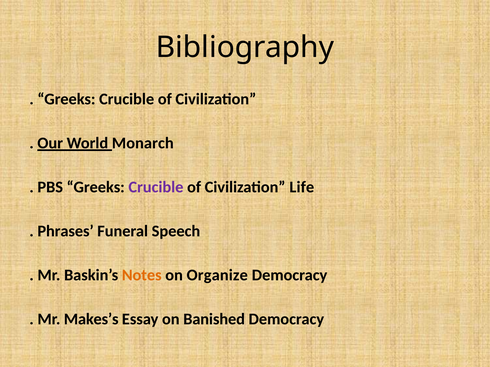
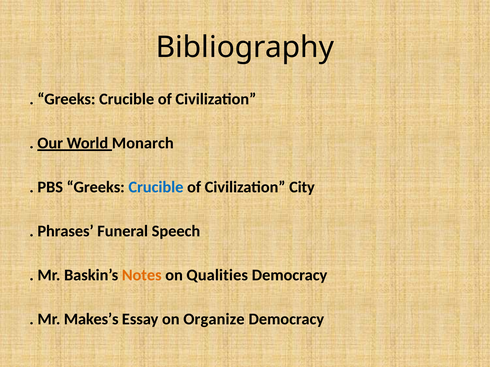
Crucible at (156, 187) colour: purple -> blue
Life: Life -> City
Organize: Organize -> Qualities
Banished: Banished -> Organize
